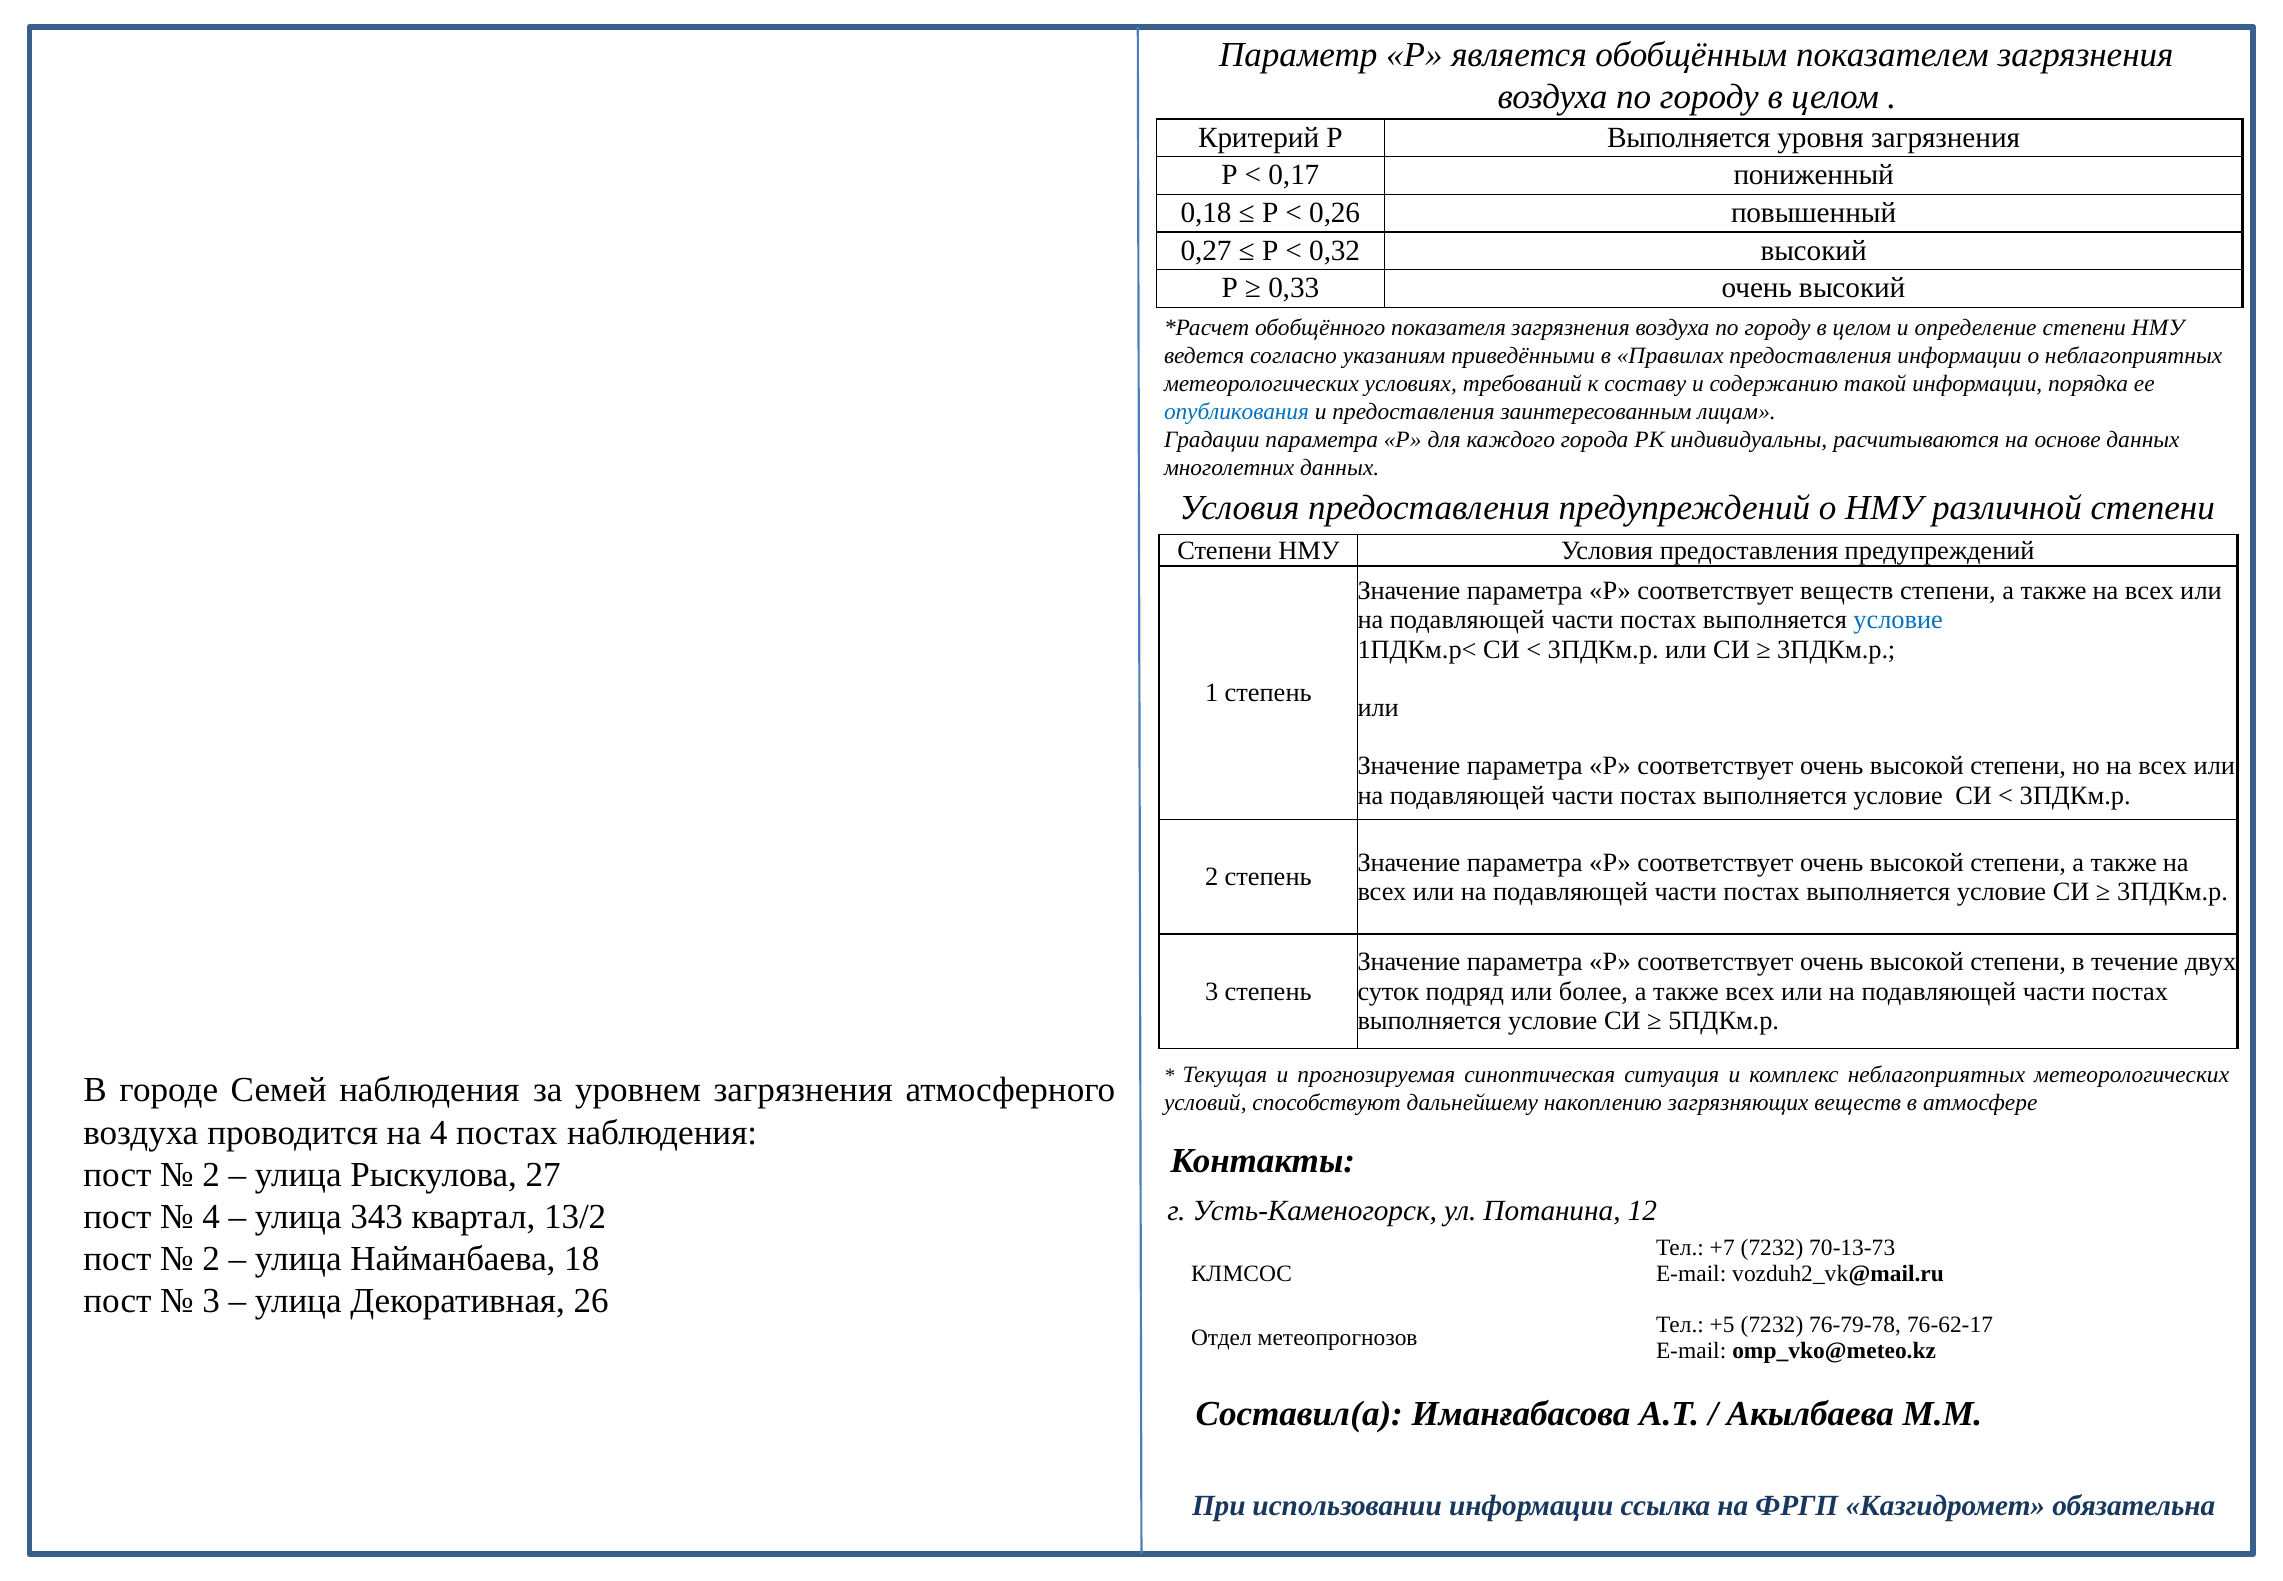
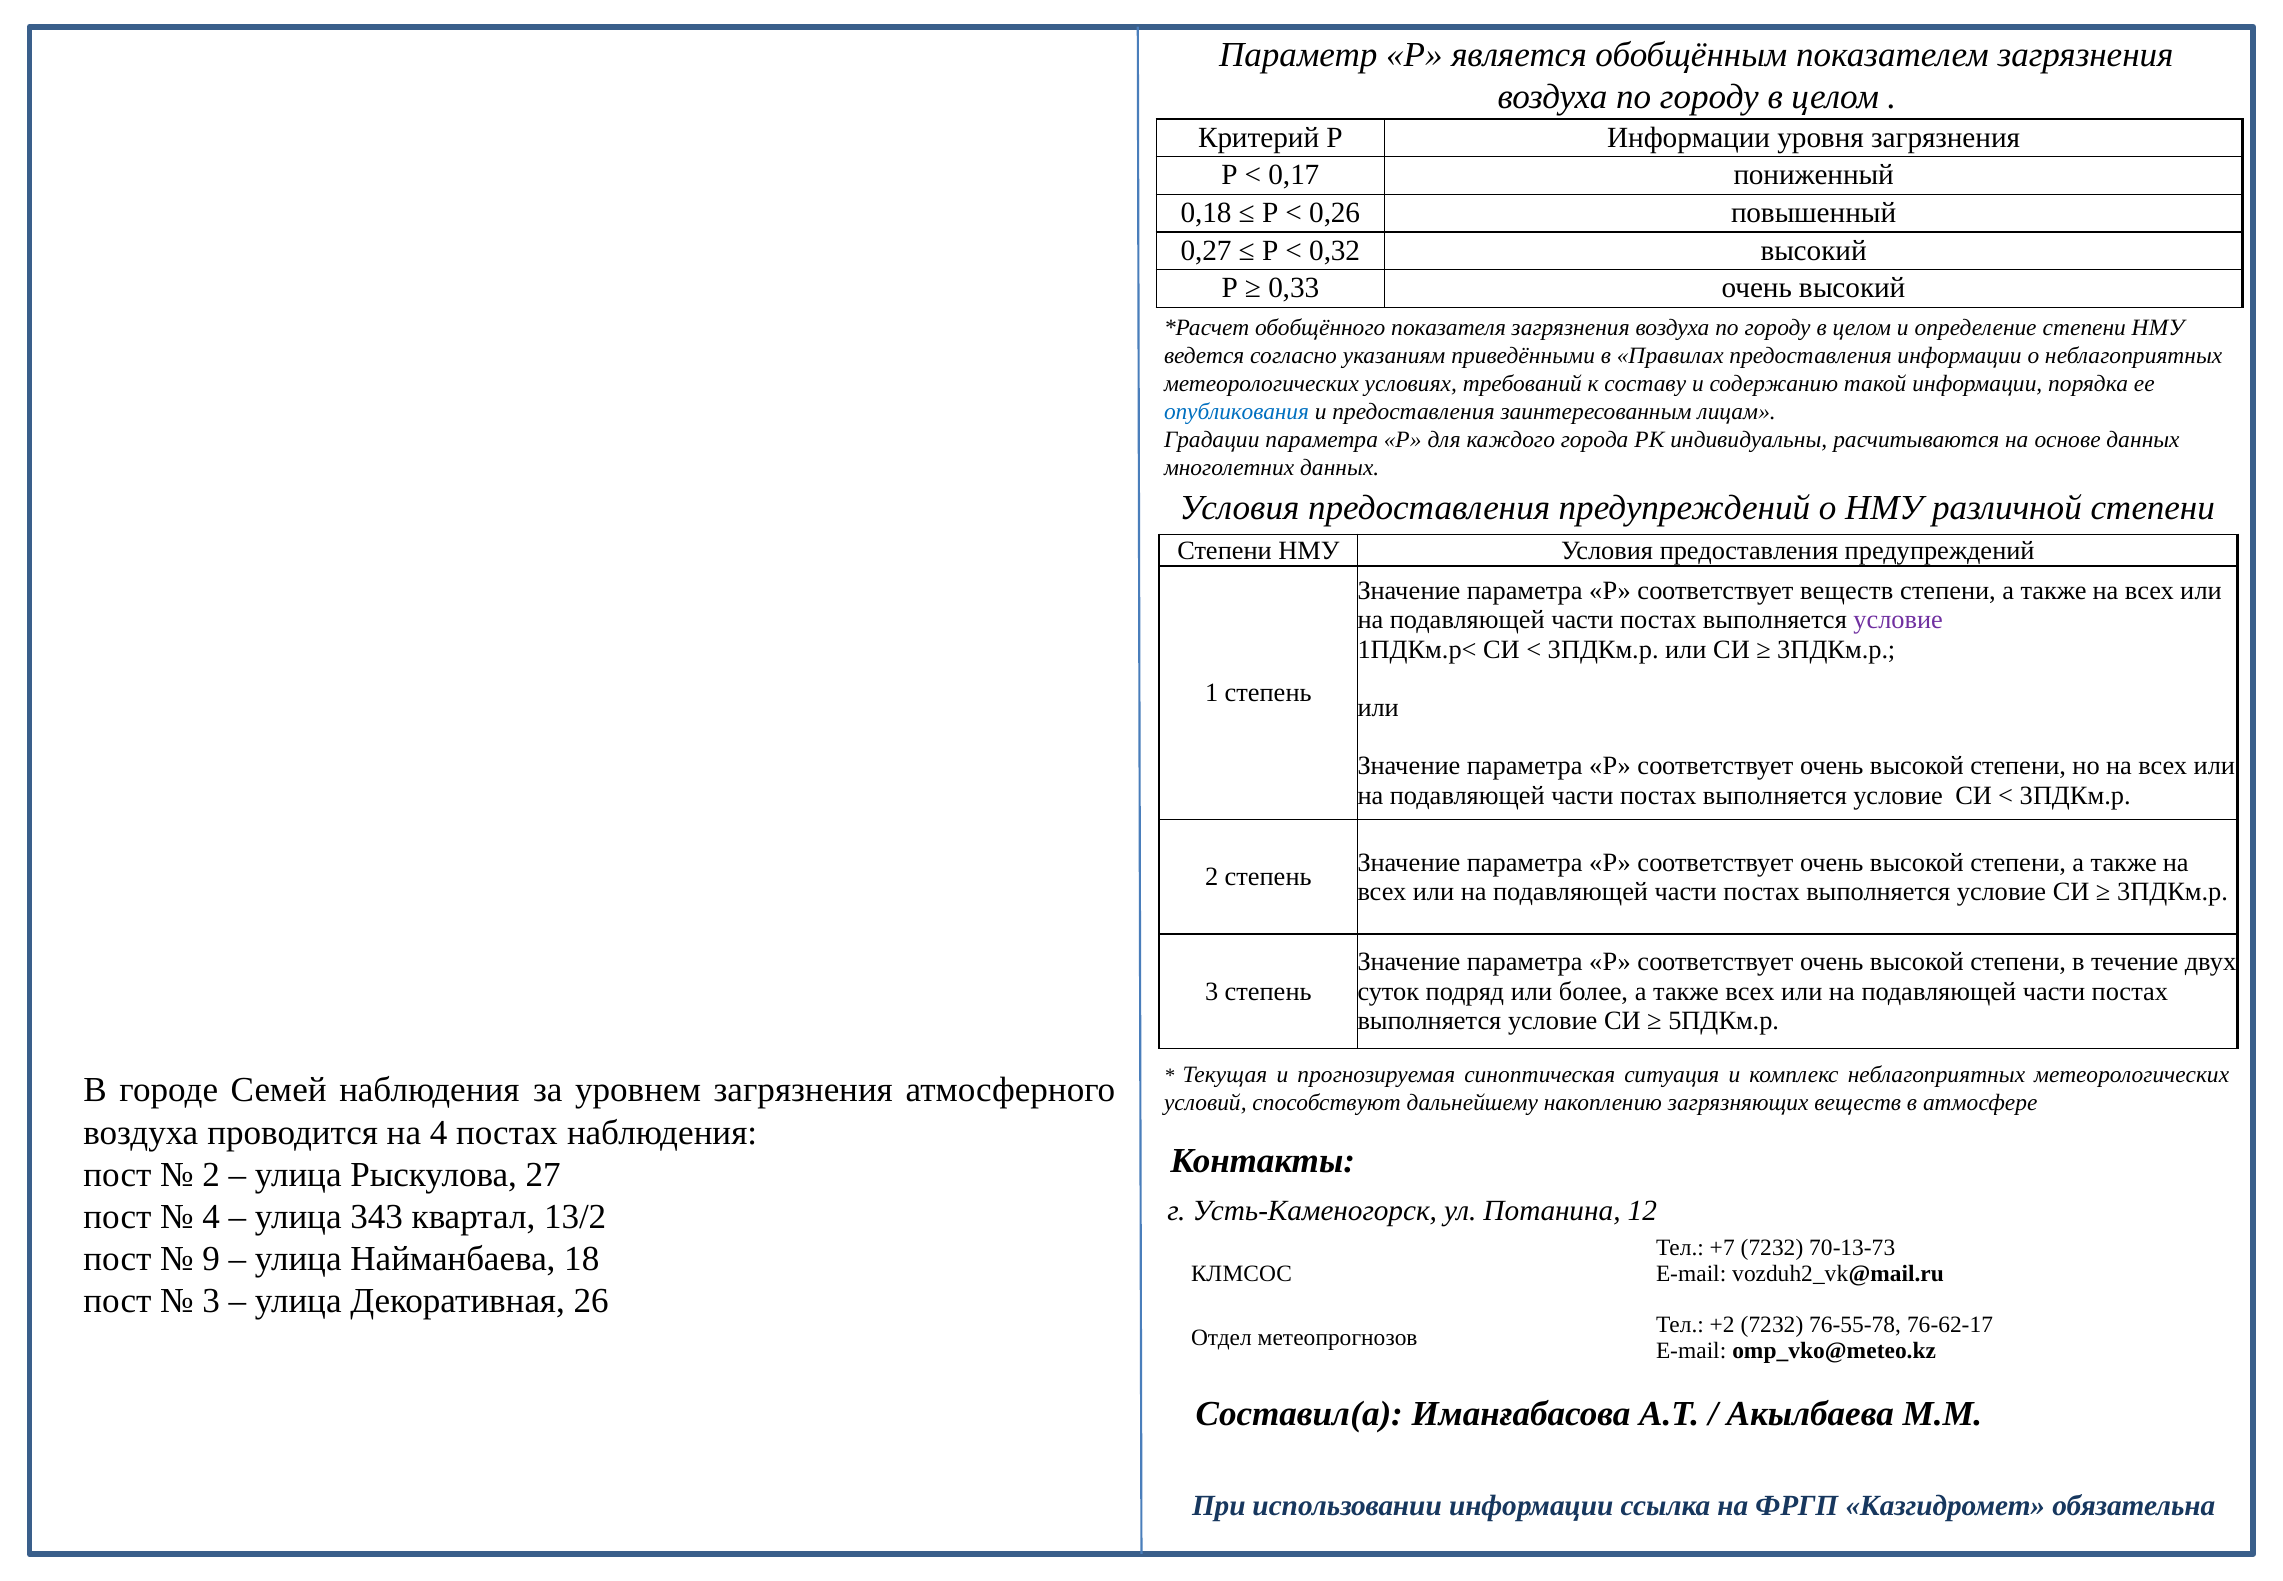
Р Выполняется: Выполняется -> Информации
условие at (1898, 620) colour: blue -> purple
2 at (211, 1259): 2 -> 9
+5: +5 -> +2
76-79-78: 76-79-78 -> 76-55-78
